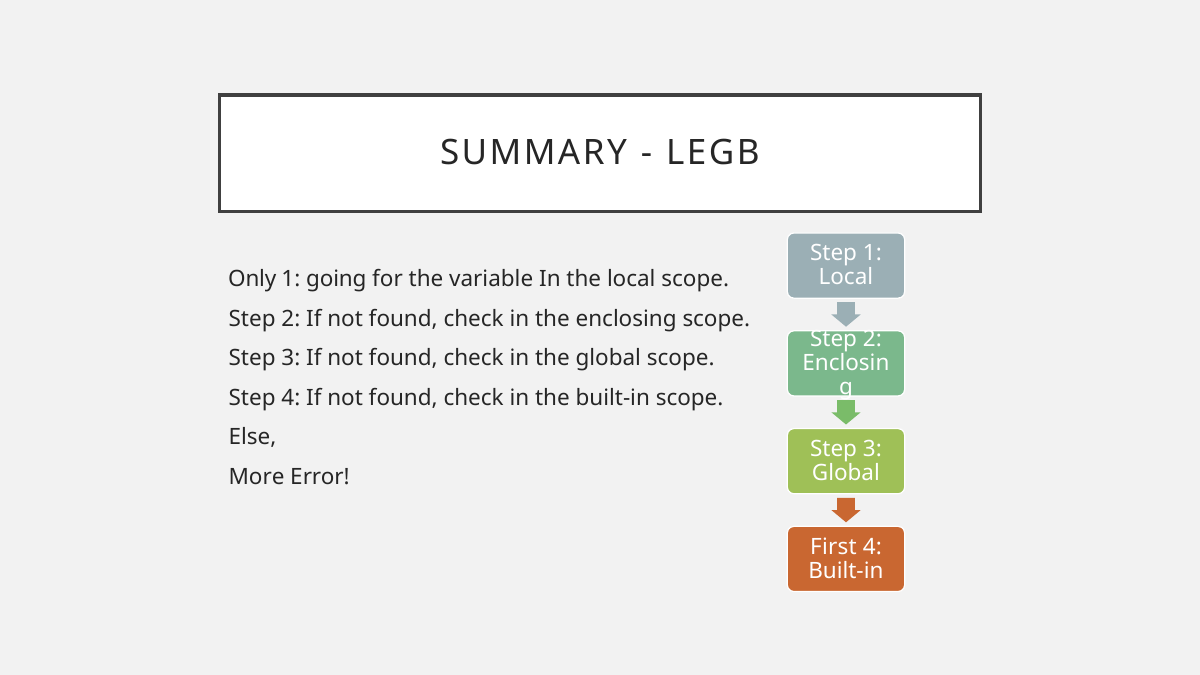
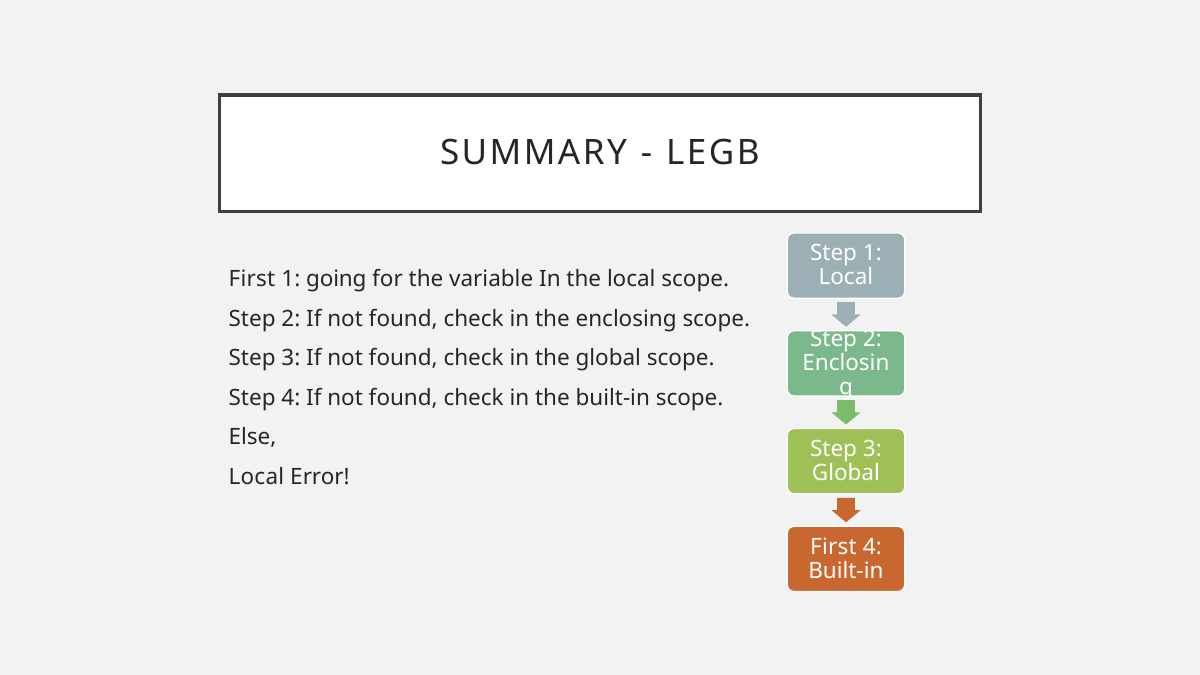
Only at (252, 279): Only -> First
More at (257, 477): More -> Local
